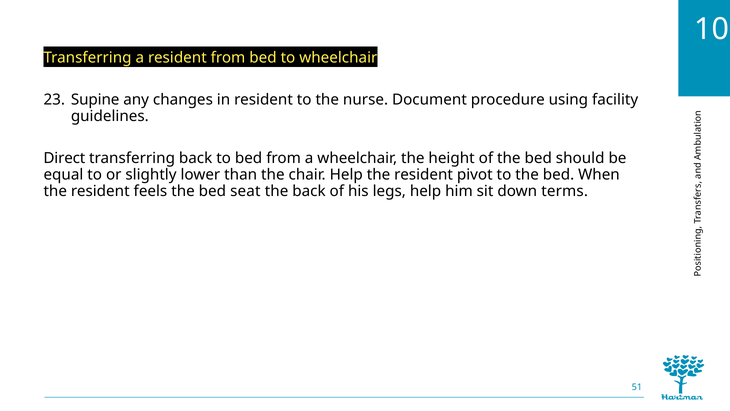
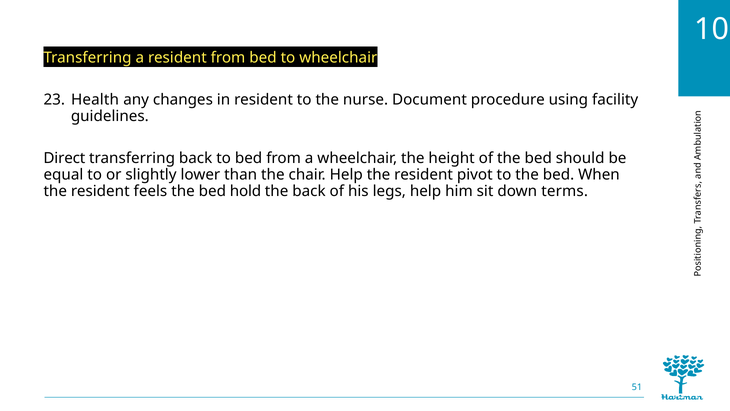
Supine: Supine -> Health
seat: seat -> hold
